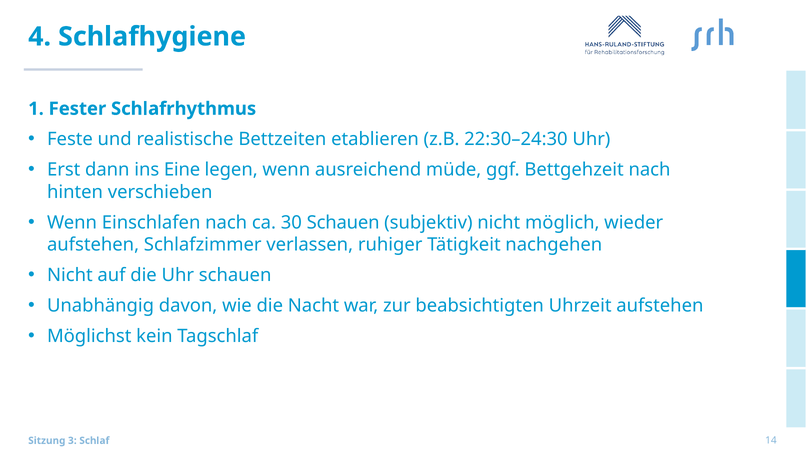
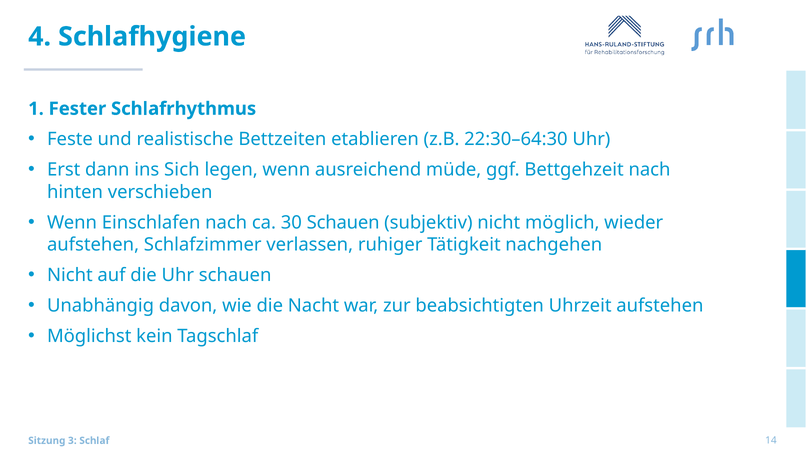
22:30–24:30: 22:30–24:30 -> 22:30–64:30
Eine: Eine -> Sich
